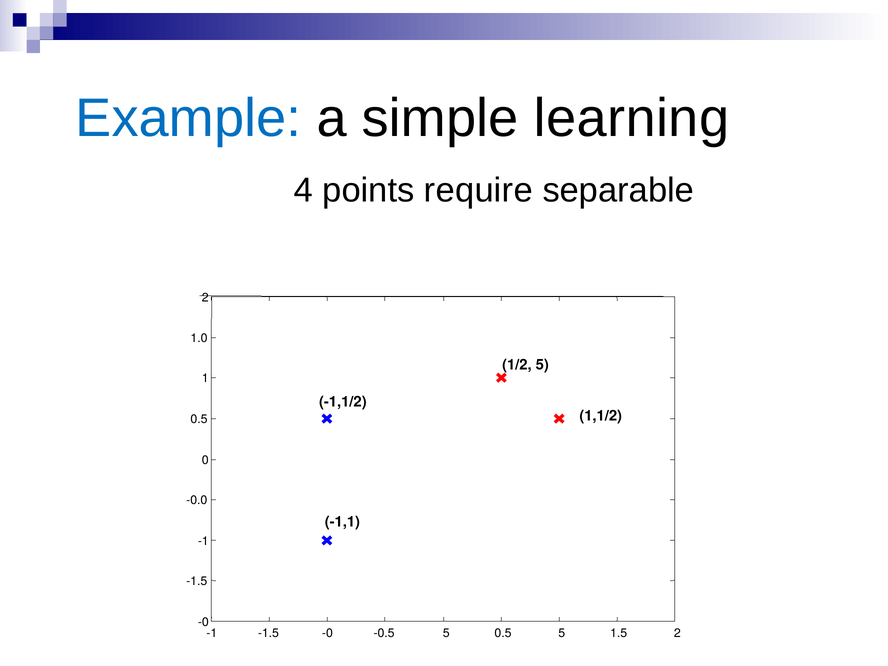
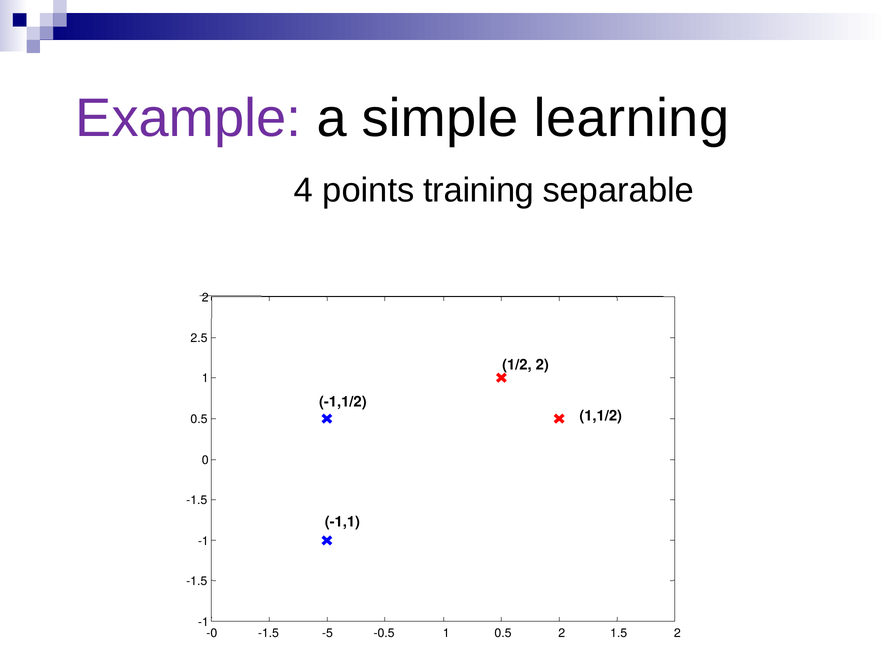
Example colour: blue -> purple
require: require -> training
1.0: 1.0 -> 2.5
1/2 5: 5 -> 2
-0.0 at (197, 500): -0.0 -> -1.5
-0 at (203, 622): -0 -> -1
-1 at (212, 633): -1 -> -0
-1.5 -0: -0 -> -5
-0.5 5: 5 -> 1
0.5 5: 5 -> 2
